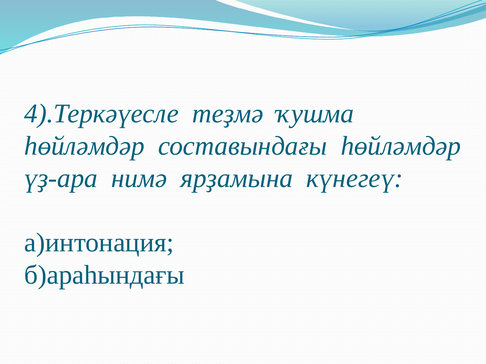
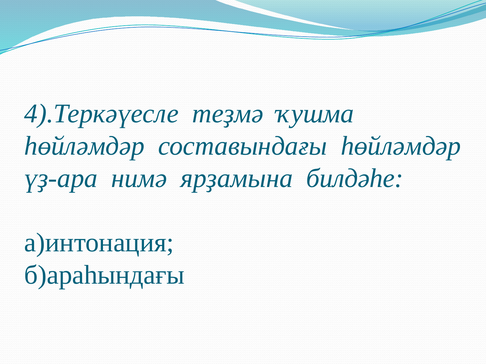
күнегеү: күнегеү -> билдәһе
